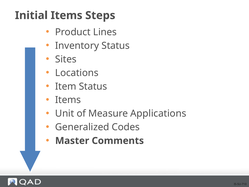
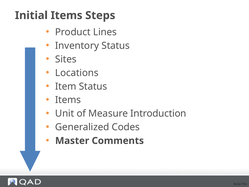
Applications: Applications -> Introduction
